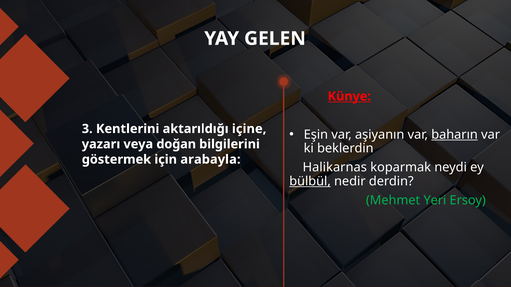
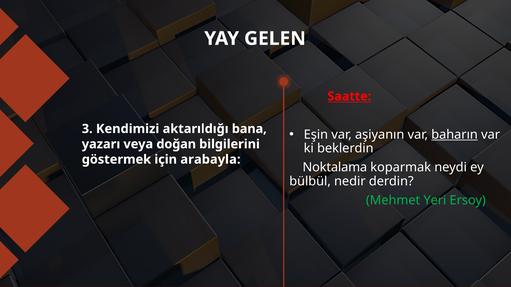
Künye: Künye -> Saatte
Kentlerini: Kentlerini -> Kendimizi
içine: içine -> bana
Halikarnas: Halikarnas -> Noktalama
bülbül underline: present -> none
